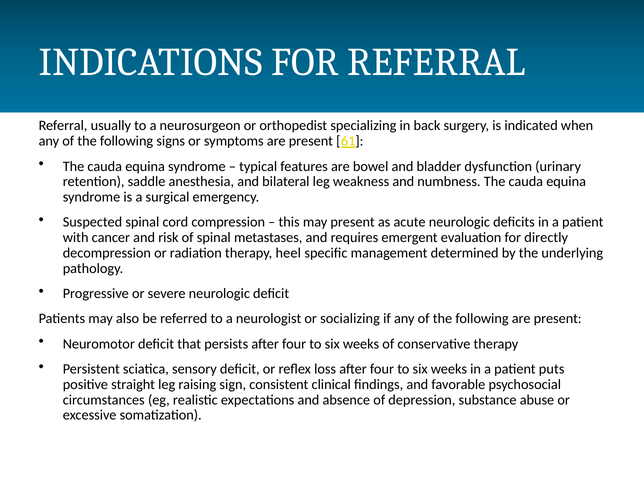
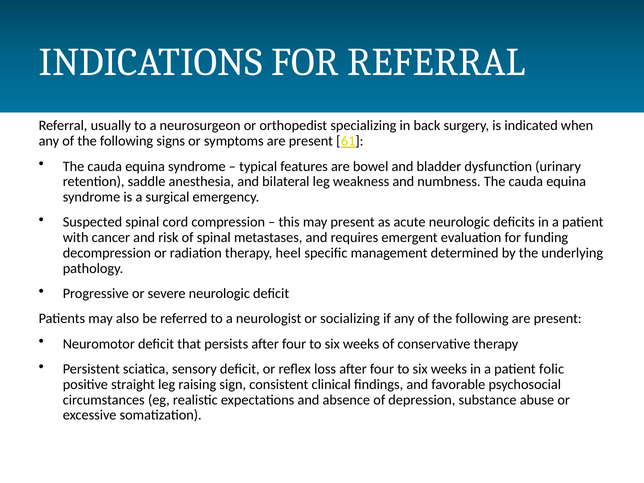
directly: directly -> funding
puts: puts -> folic
